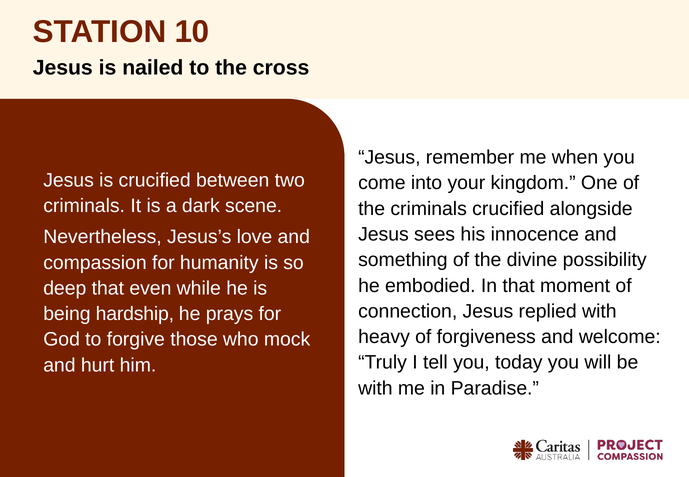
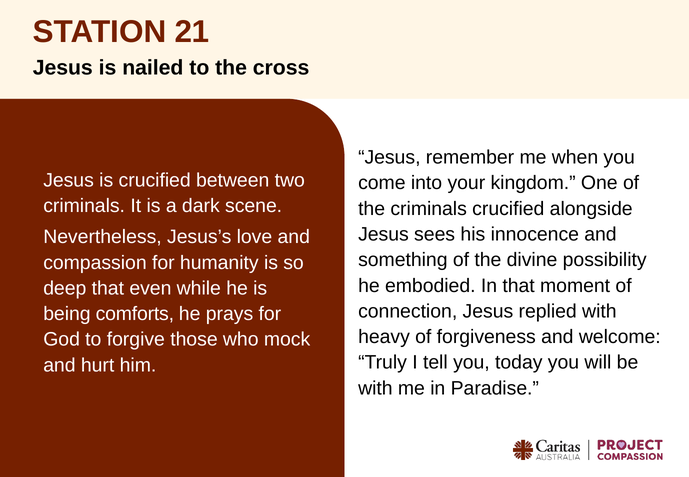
10: 10 -> 21
hardship: hardship -> comforts
